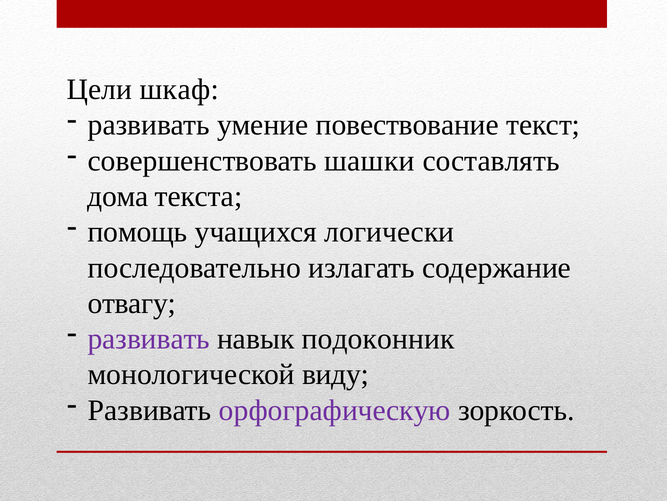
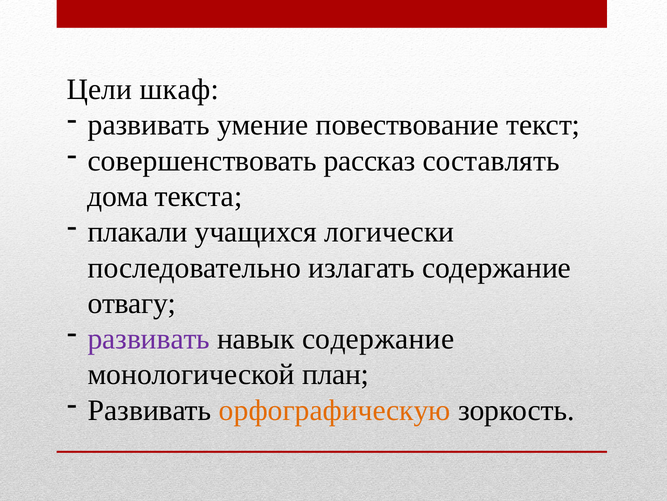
шашки: шашки -> рассказ
помощь: помощь -> плакали
навык подоконник: подоконник -> содержание
виду: виду -> план
орфографическую colour: purple -> orange
